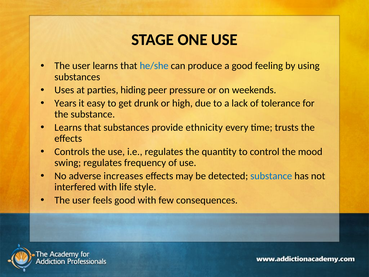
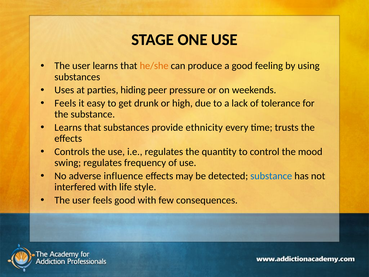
he/she colour: blue -> orange
Years at (65, 103): Years -> Feels
increases: increases -> influence
